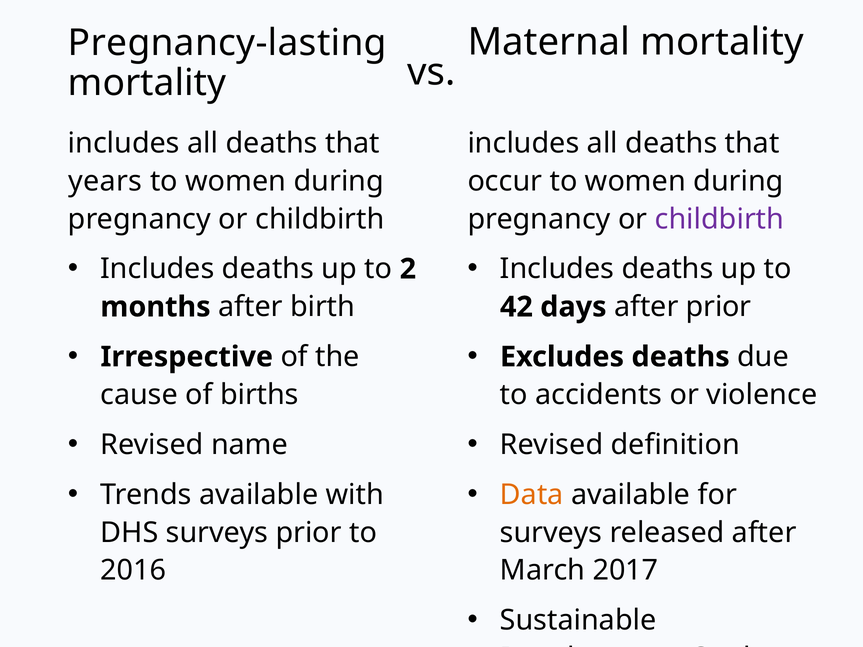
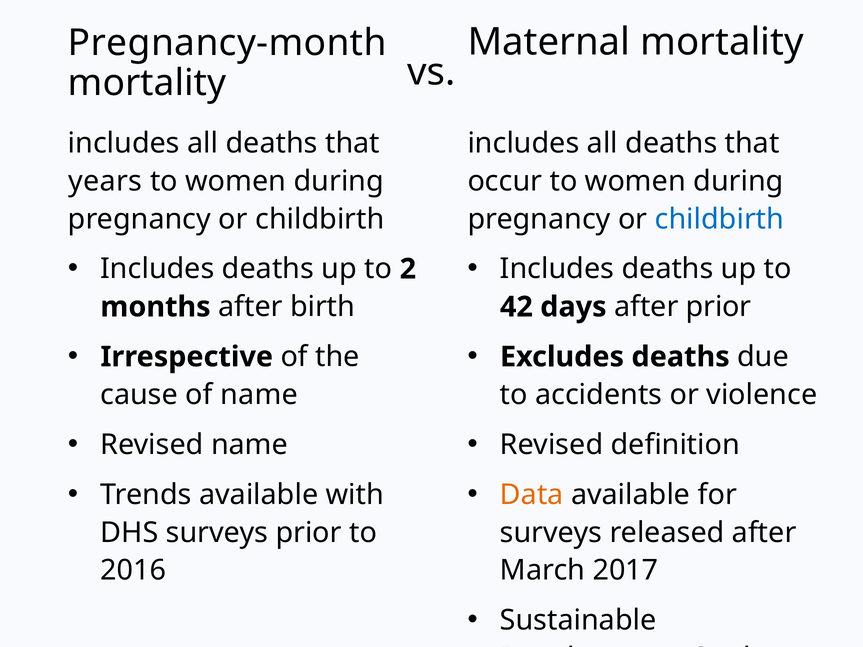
Pregnancy-lasting: Pregnancy-lasting -> Pregnancy-month
childbirth at (719, 219) colour: purple -> blue
of births: births -> name
